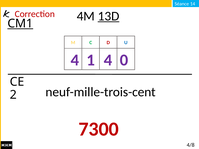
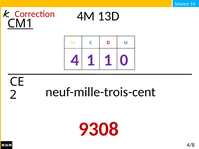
13D underline: present -> none
1 4: 4 -> 1
7300: 7300 -> 9308
